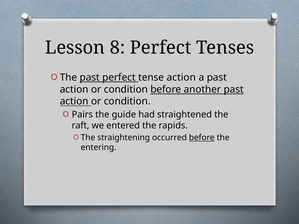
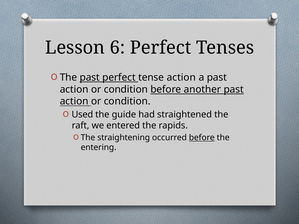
8: 8 -> 6
Pairs: Pairs -> Used
